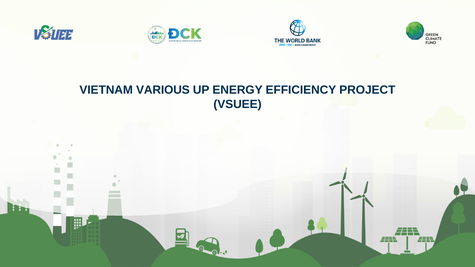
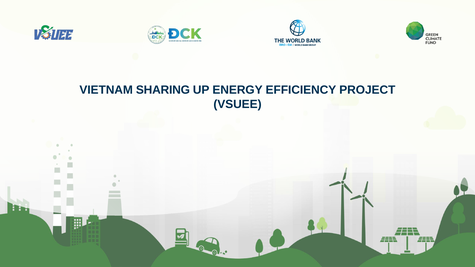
VARIOUS: VARIOUS -> SHARING
